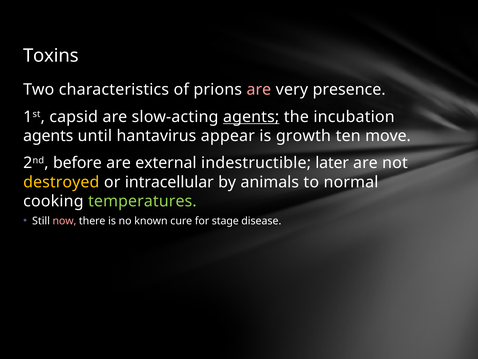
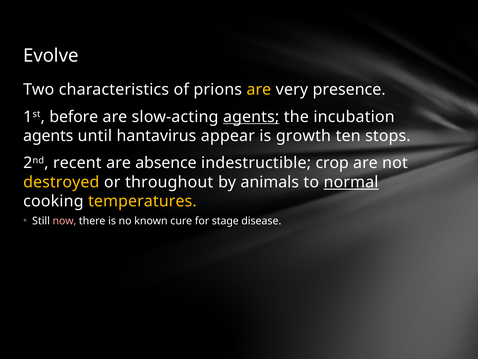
Toxins: Toxins -> Evolve
are at (259, 90) colour: pink -> yellow
capsid: capsid -> before
move: move -> stops
before: before -> recent
external: external -> absence
later: later -> crop
intracellular: intracellular -> throughout
normal underline: none -> present
temperatures colour: light green -> yellow
